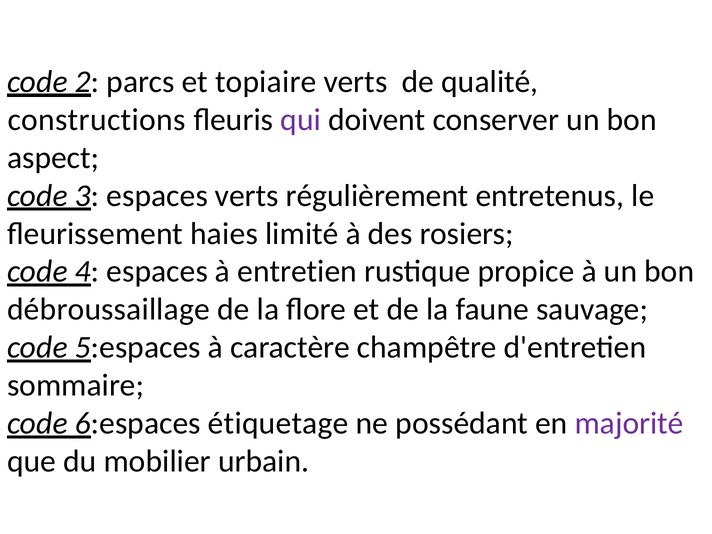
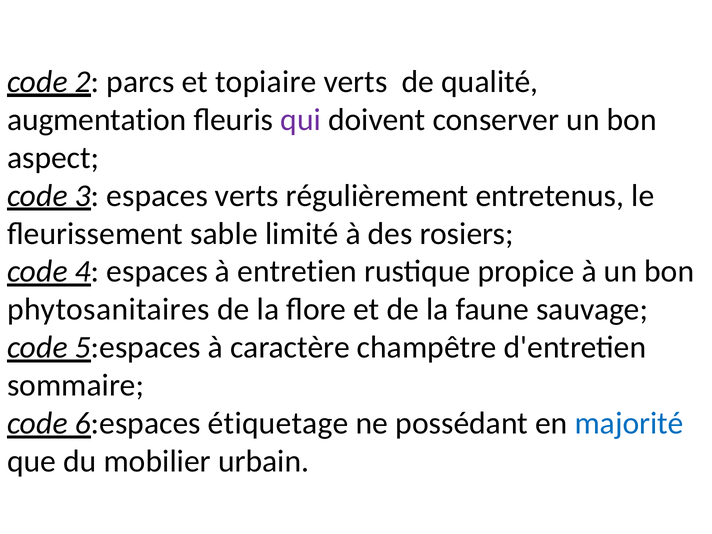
constructions: constructions -> augmentation
haies: haies -> sable
débroussaillage: débroussaillage -> phytosanitaires
majorité colour: purple -> blue
